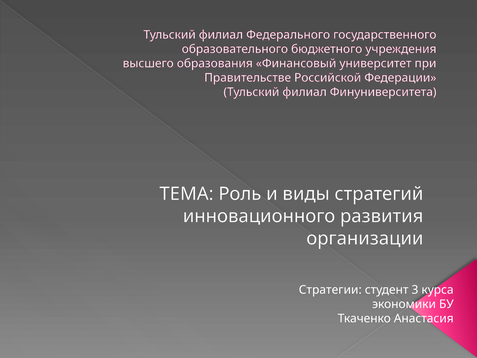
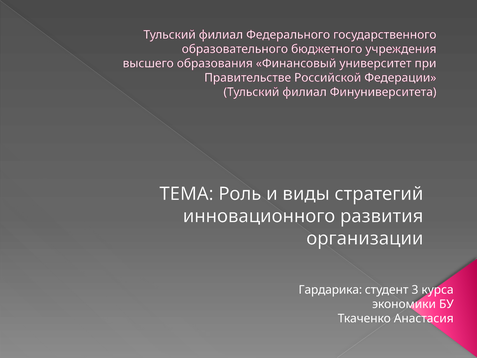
Стратегии: Стратегии -> Гардарика
